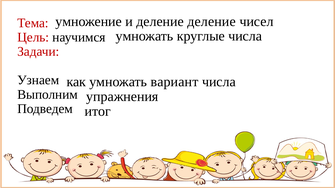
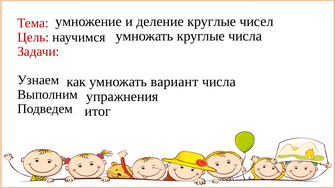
деление деление: деление -> круглые
